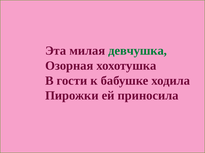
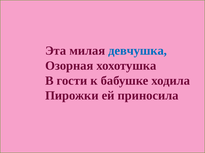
девчушка colour: green -> blue
